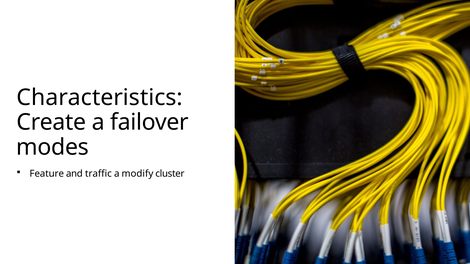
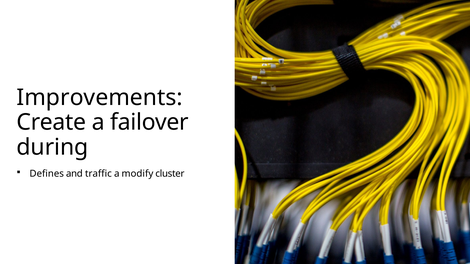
Characteristics: Characteristics -> Improvements
modes: modes -> during
Feature: Feature -> Defines
